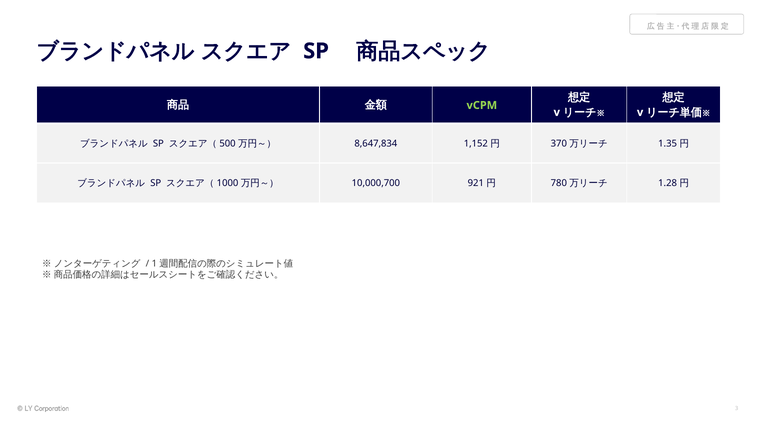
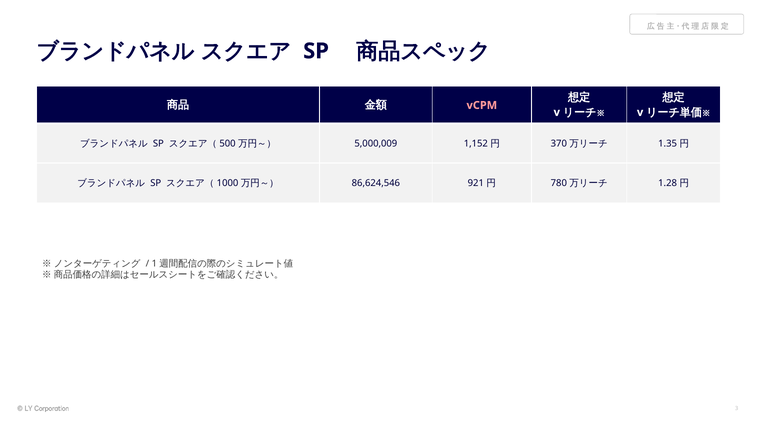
vCPM colour: light green -> pink
8,647,834: 8,647,834 -> 5,000,009
10,000,700: 10,000,700 -> 86,624,546
